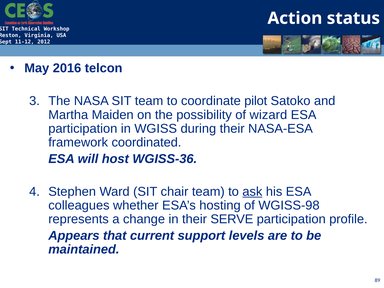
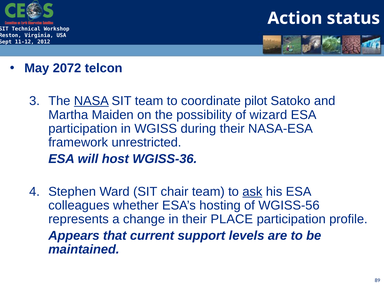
2016: 2016 -> 2072
NASA underline: none -> present
coordinated: coordinated -> unrestricted
WGISS-98: WGISS-98 -> WGISS-56
SERVE: SERVE -> PLACE
